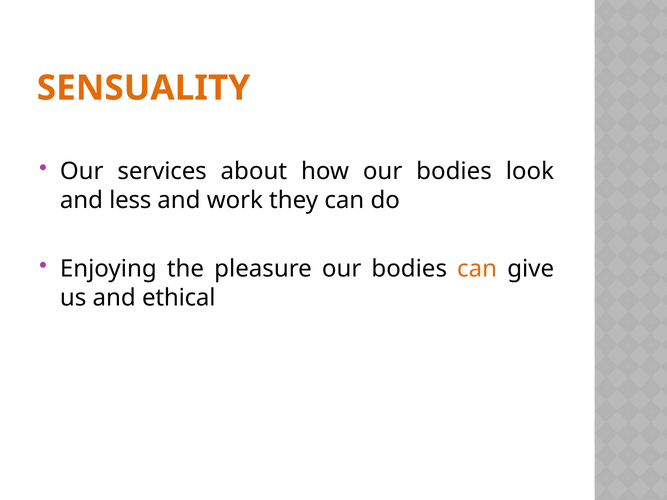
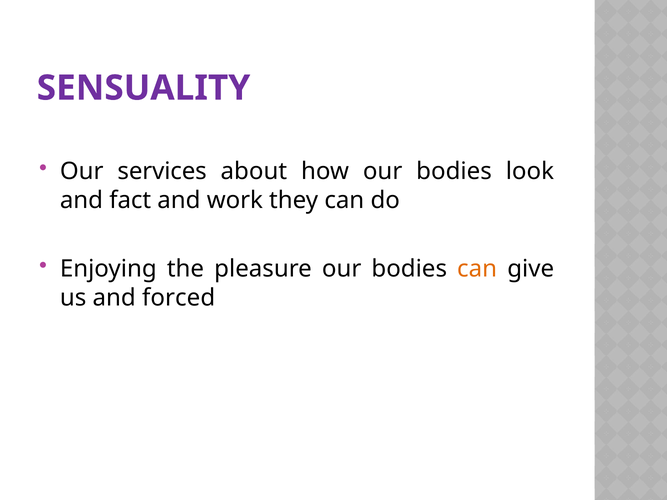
SENSUALITY colour: orange -> purple
less: less -> fact
ethical: ethical -> forced
